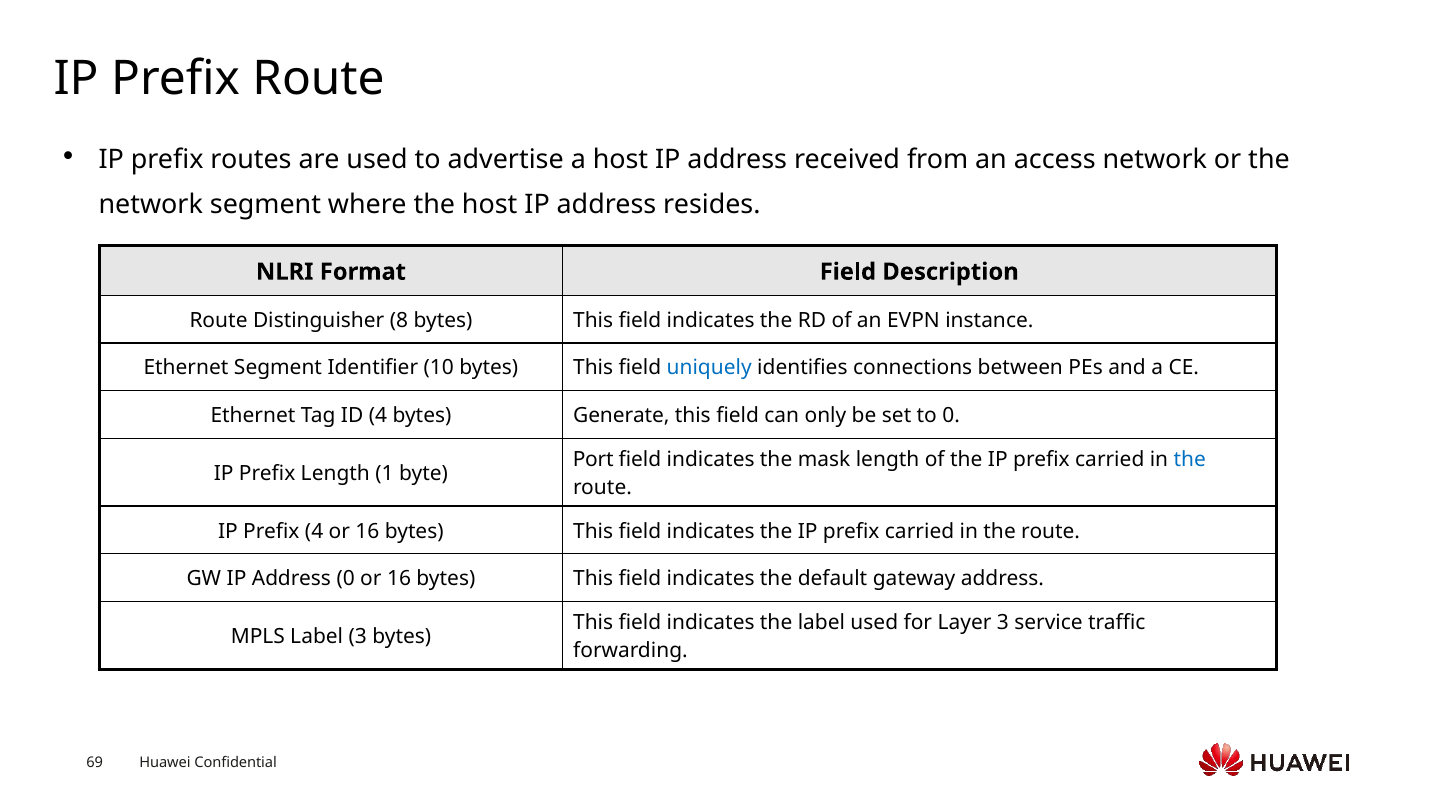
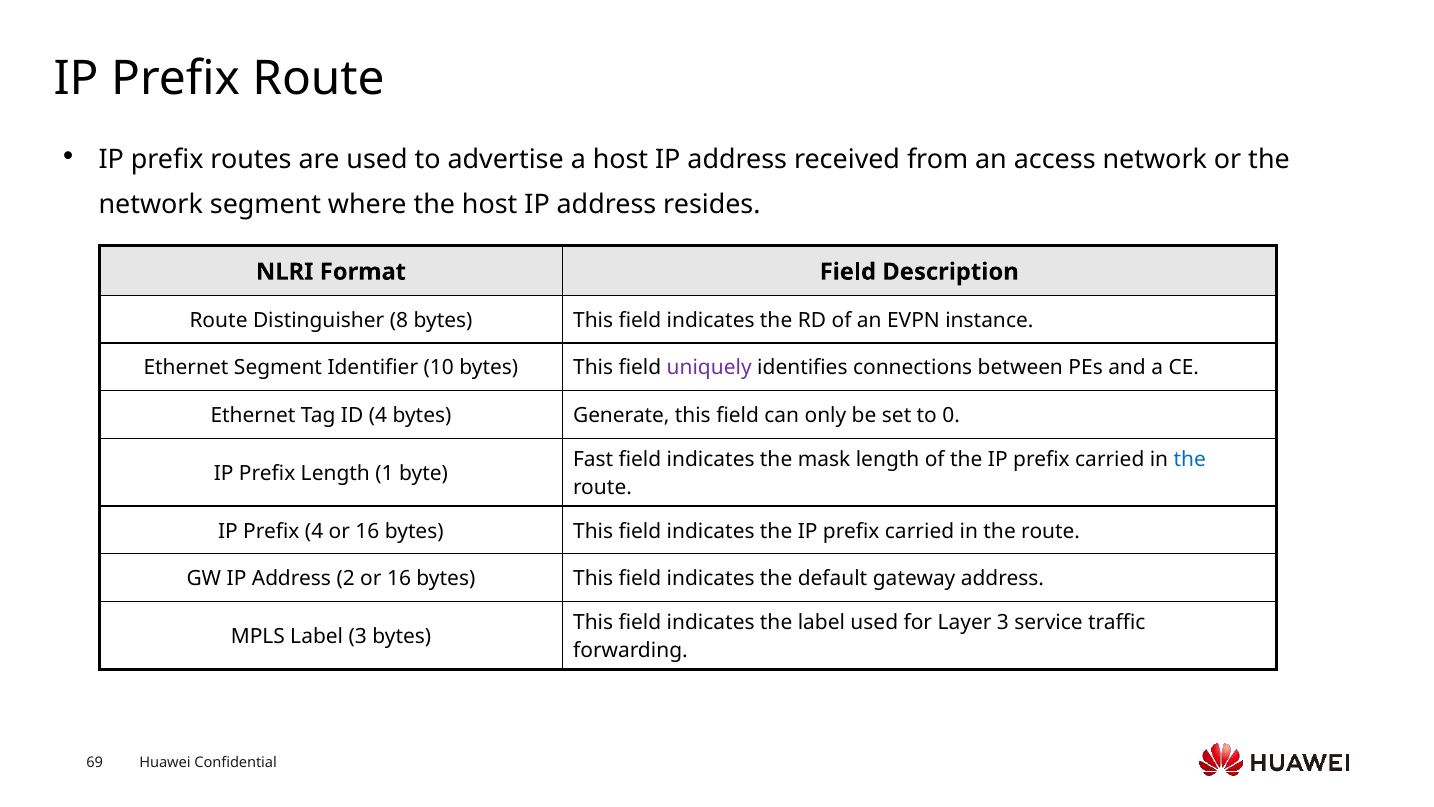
uniquely colour: blue -> purple
Port: Port -> Fast
Address 0: 0 -> 2
